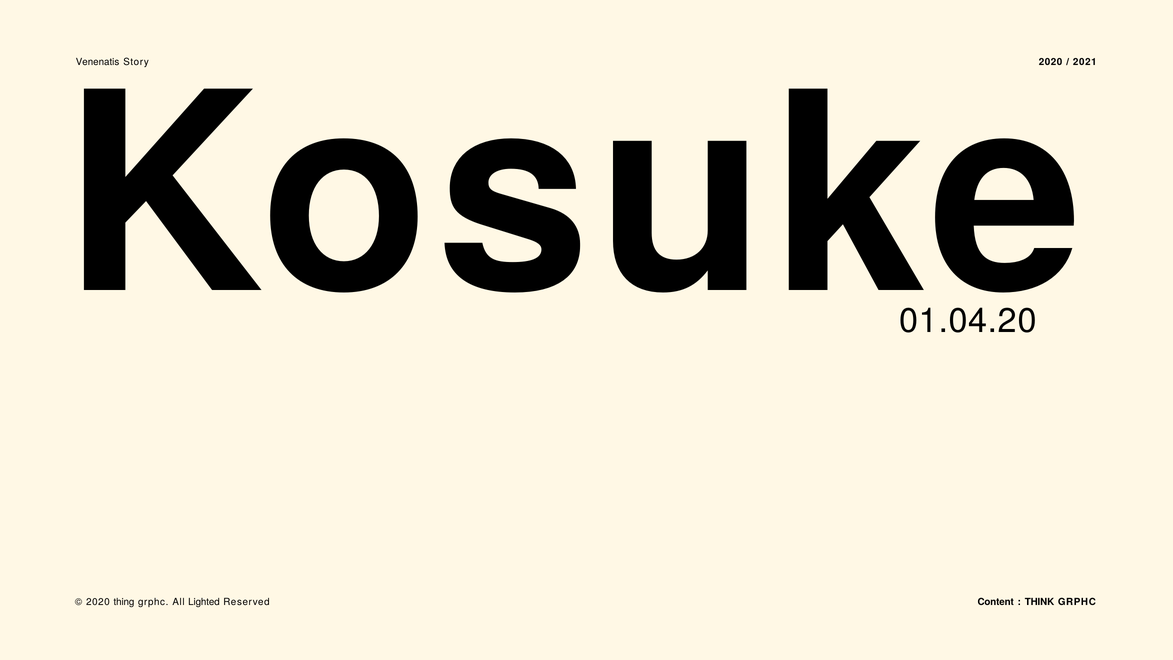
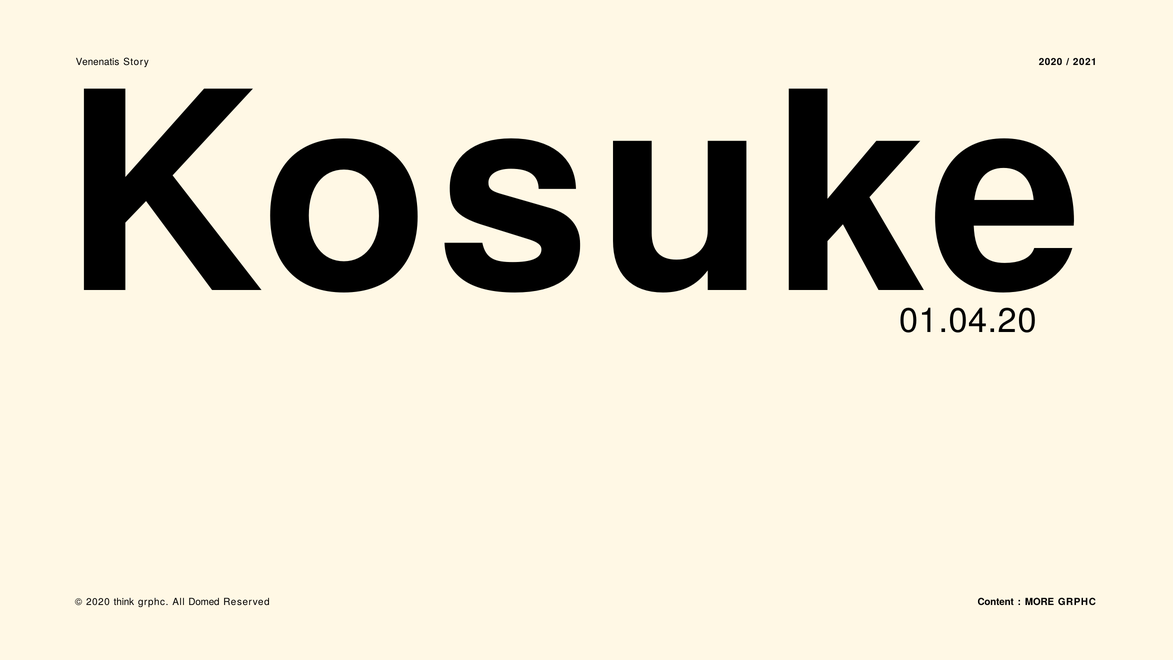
thing: thing -> think
Lighted: Lighted -> Domed
THINK: THINK -> MORE
